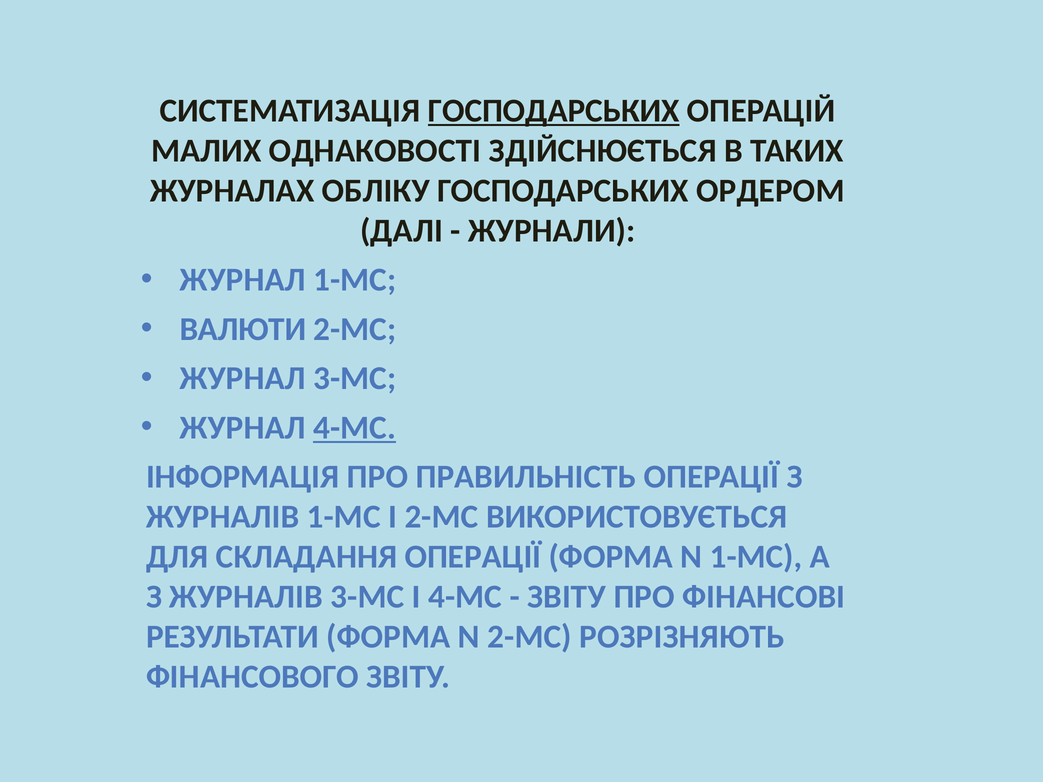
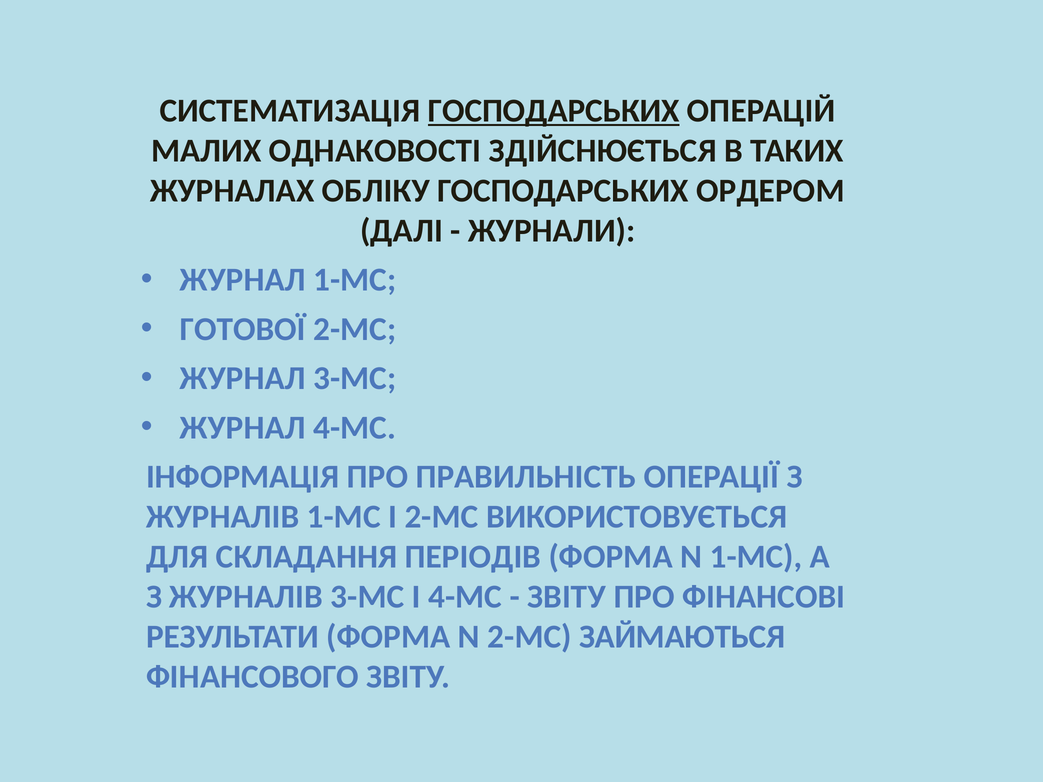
ВАЛЮТИ: ВАЛЮТИ -> ГОТОВОЇ
4-МС at (355, 428) underline: present -> none
СКЛАДАННЯ ОПЕРАЦІЇ: ОПЕРАЦІЇ -> ПЕРІОДІВ
РОЗРІЗНЯЮТЬ: РОЗРІЗНЯЮТЬ -> ЗАЙМАЮТЬСЯ
